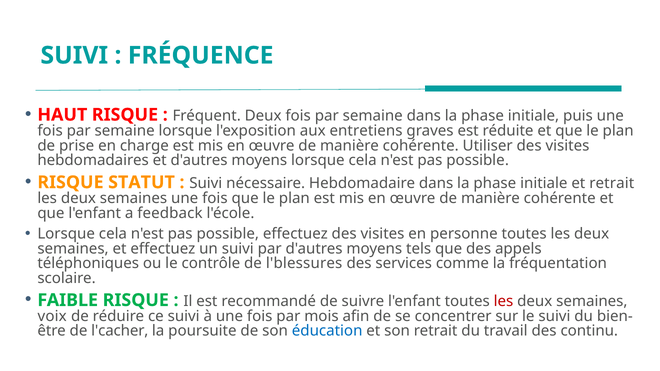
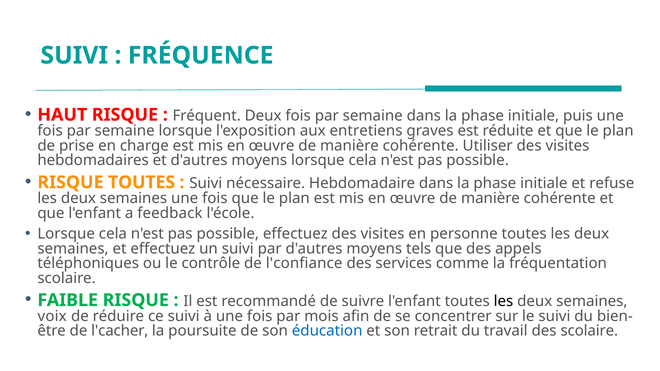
RISQUE STATUT: STATUT -> TOUTES
et retrait: retrait -> refuse
l'blessures: l'blessures -> l'confiance
les at (503, 301) colour: red -> black
des continu: continu -> scolaire
